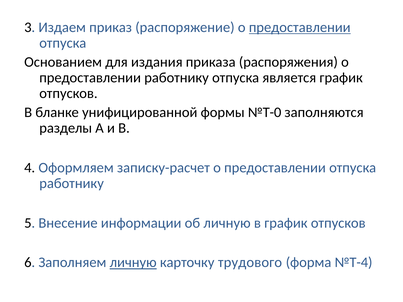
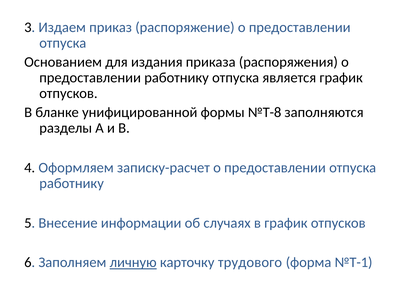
предоставлении at (300, 28) underline: present -> none
№Т-0: №Т-0 -> №Т-8
об личную: личную -> случаях
№Т-4: №Т-4 -> №Т-1
